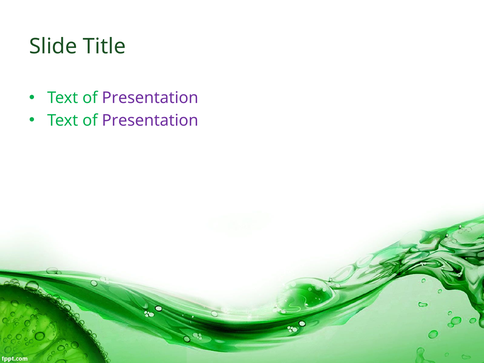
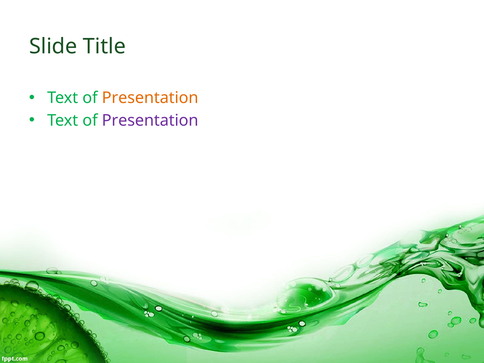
Presentation at (150, 98) colour: purple -> orange
